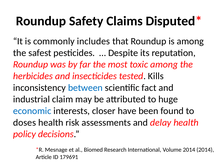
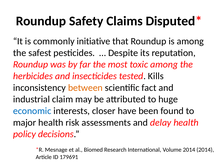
includes: includes -> initiative
between colour: blue -> orange
doses: doses -> major
